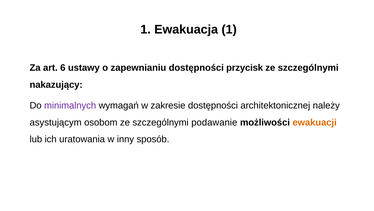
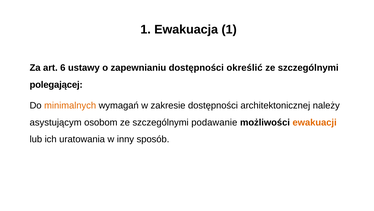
przycisk: przycisk -> określić
nakazujący: nakazujący -> polegającej
minimalnych colour: purple -> orange
